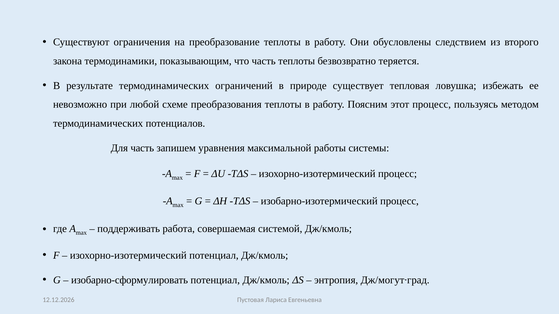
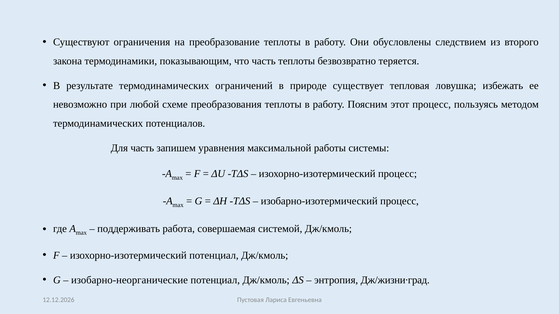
изобарно-сформулировать: изобарно-сформулировать -> изобарно-неорганические
Дж/могут∙град: Дж/могут∙град -> Дж/жизни∙град
